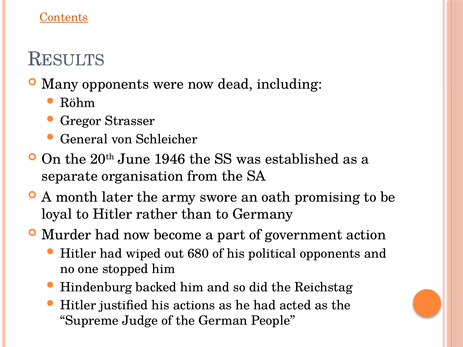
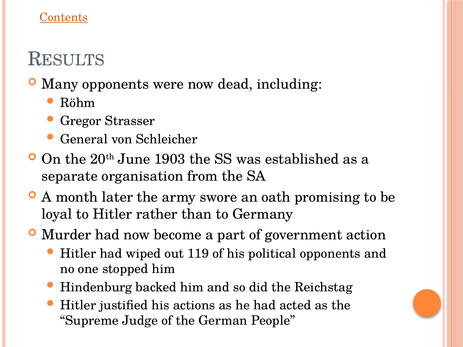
1946: 1946 -> 1903
680: 680 -> 119
